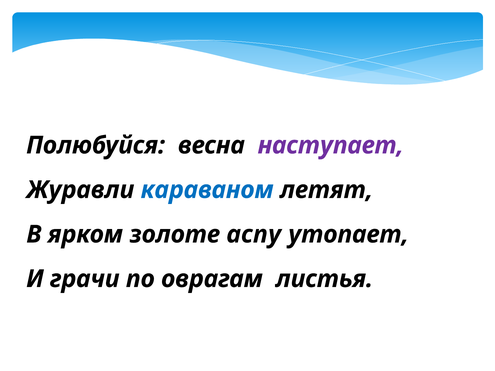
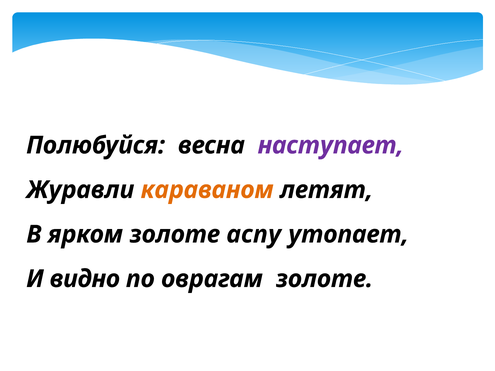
караваном colour: blue -> orange
грачи: грачи -> видно
оврагам листья: листья -> золоте
